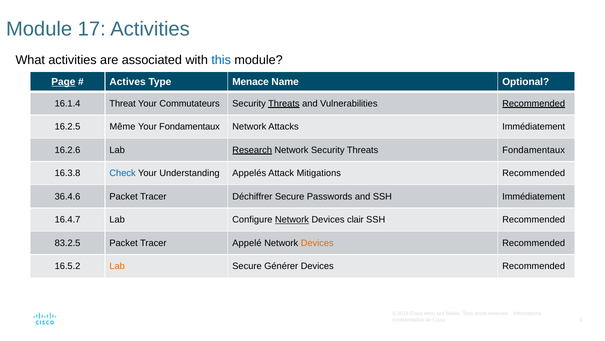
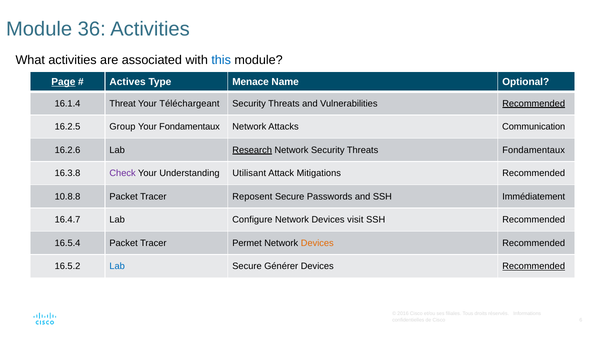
17: 17 -> 36
Commutateurs: Commutateurs -> Téléchargeant
Threats at (284, 103) underline: present -> none
Même: Même -> Group
Attacks Immédiatement: Immédiatement -> Communication
Check colour: blue -> purple
Appelés: Appelés -> Utilisant
36.4.6: 36.4.6 -> 10.8.8
Déchiffrer: Déchiffrer -> Reposent
Network at (292, 219) underline: present -> none
clair: clair -> visit
83.2.5: 83.2.5 -> 16.5.4
Appelé: Appelé -> Permet
Lab at (117, 266) colour: orange -> blue
Recommended at (534, 266) underline: none -> present
